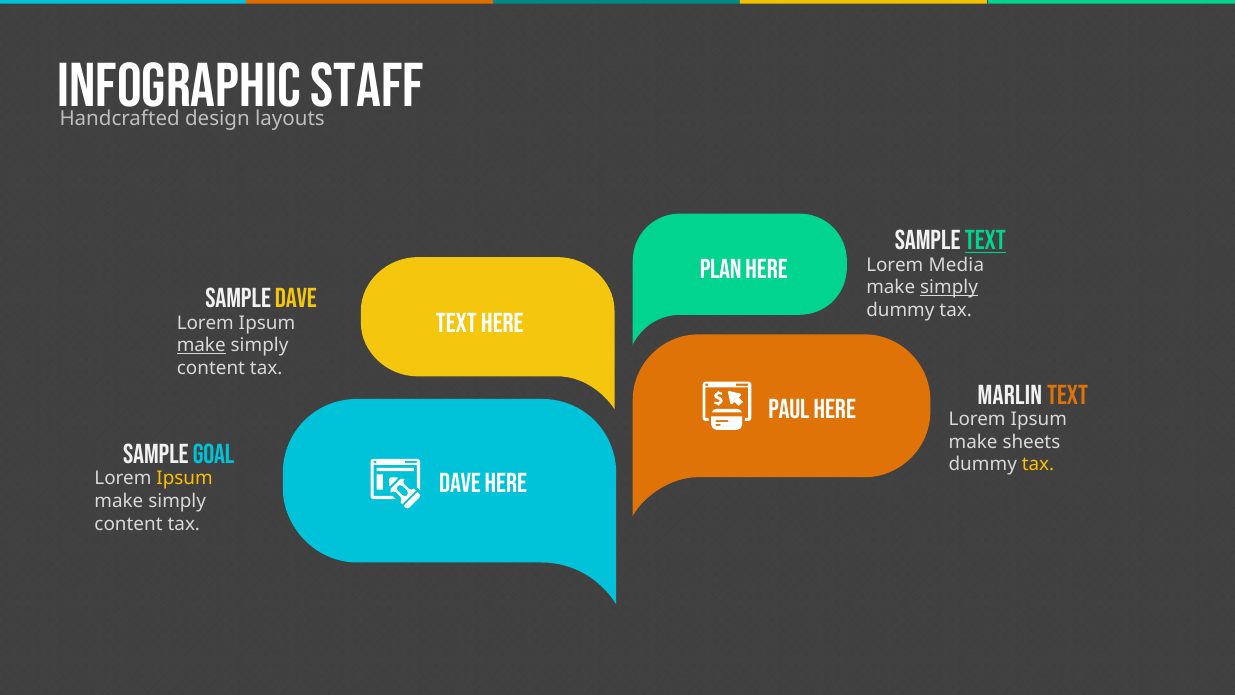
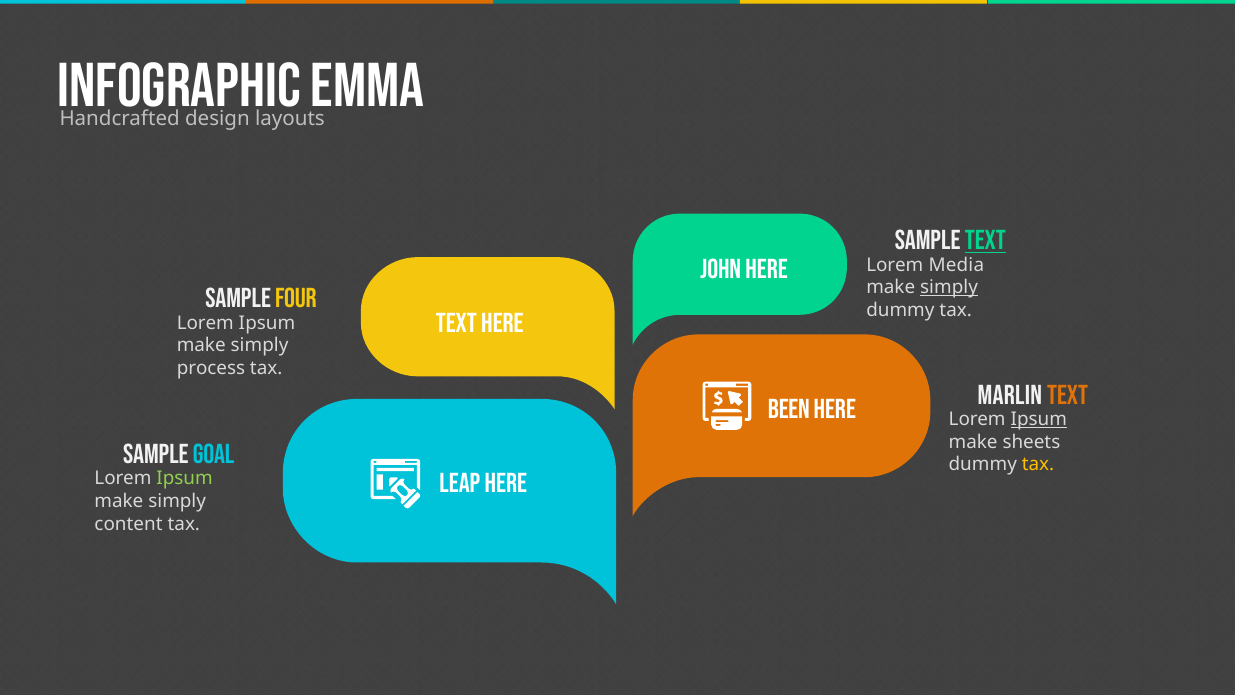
STAFF: STAFF -> EMMA
PLAN: PLAN -> JOHN
SAMPLE DAVE: DAVE -> FOUR
make at (201, 346) underline: present -> none
content at (211, 368): content -> process
PAUL: PAUL -> BEEN
Ipsum at (1039, 419) underline: none -> present
Ipsum at (185, 478) colour: yellow -> light green
DAVE at (460, 483): DAVE -> LEAP
